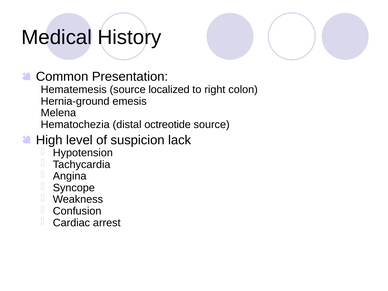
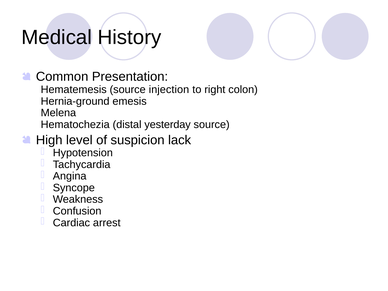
localized: localized -> injection
octreotide: octreotide -> yesterday
